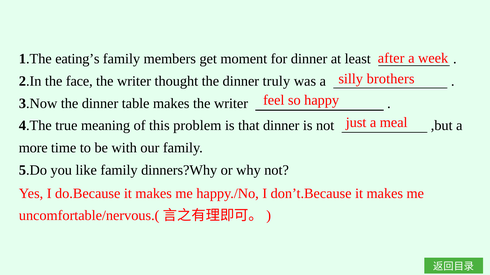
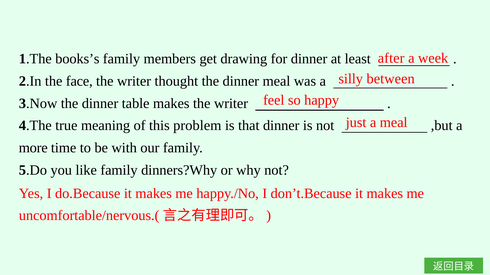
eating’s: eating’s -> books’s
moment: moment -> drawing
brothers: brothers -> between
dinner truly: truly -> meal
